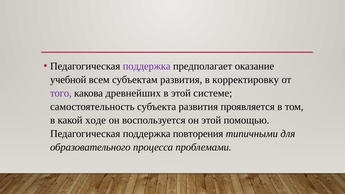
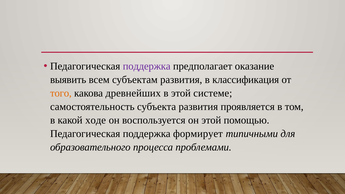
учебной: учебной -> выявить
корректировку: корректировку -> классификация
того colour: purple -> orange
повторения: повторения -> формирует
